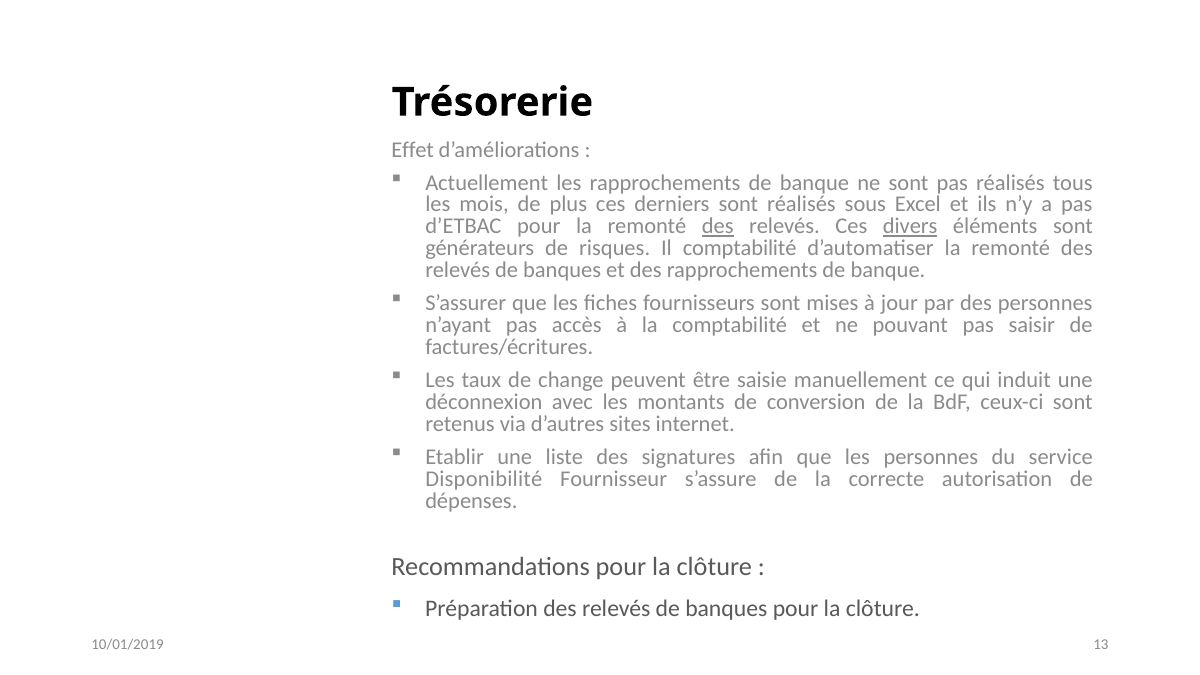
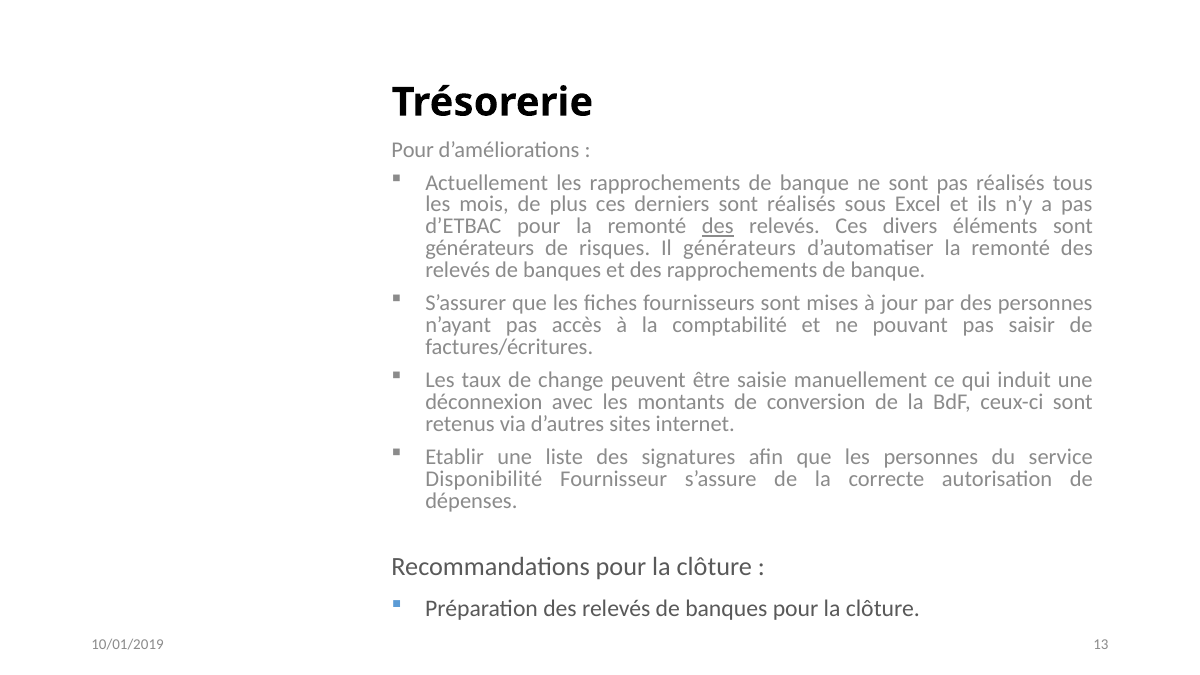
Effet at (413, 150): Effet -> Pour
divers underline: present -> none
Il comptabilité: comptabilité -> générateurs
